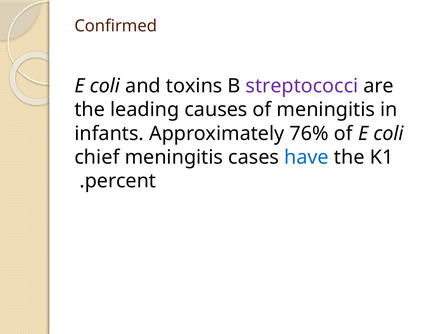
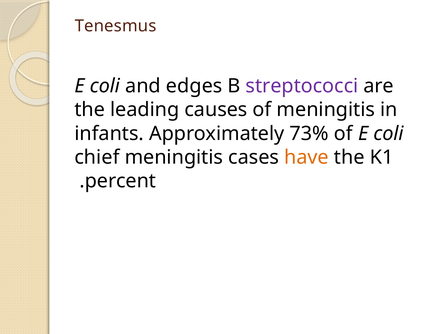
Confirmed: Confirmed -> Tenesmus
toxins: toxins -> edges
76%: 76% -> 73%
have colour: blue -> orange
